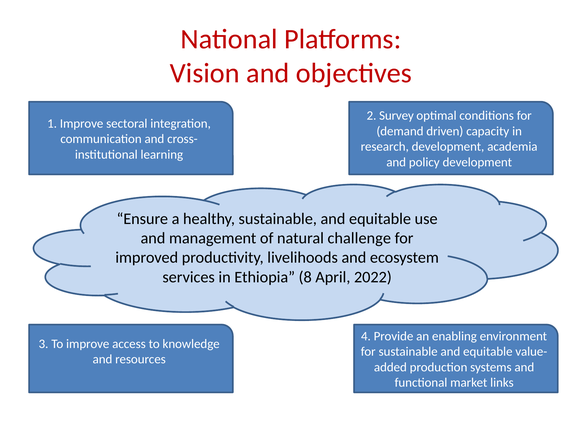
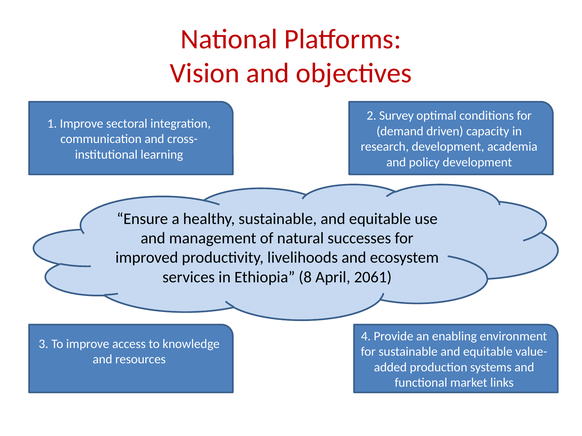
challenge: challenge -> successes
2022: 2022 -> 2061
